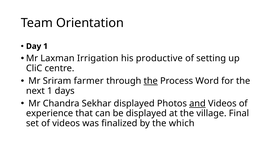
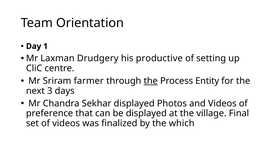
Irrigation: Irrigation -> Drudgery
Word: Word -> Entity
next 1: 1 -> 3
and underline: present -> none
experience: experience -> preference
